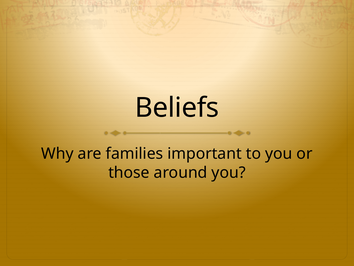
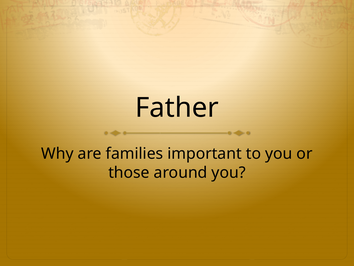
Beliefs: Beliefs -> Father
